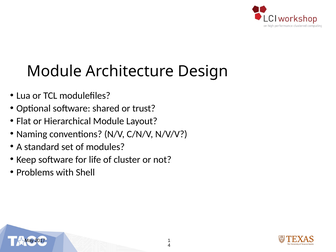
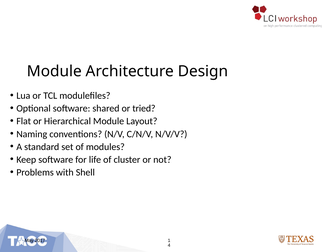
trust: trust -> tried
